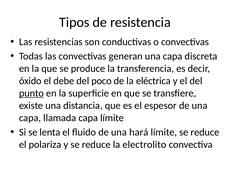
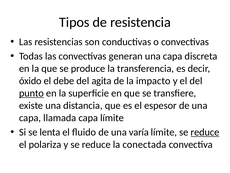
poco: poco -> agita
eléctrica: eléctrica -> impacto
hará: hará -> varía
reduce at (205, 132) underline: none -> present
electrolito: electrolito -> conectada
